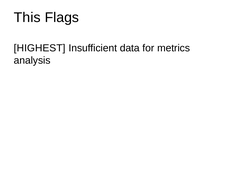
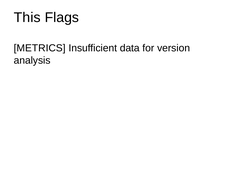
HIGHEST: HIGHEST -> METRICS
metrics: metrics -> version
